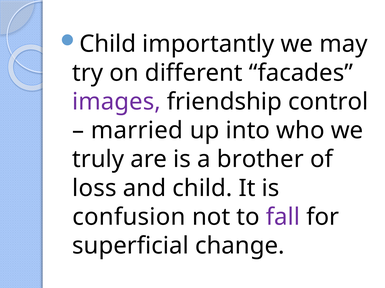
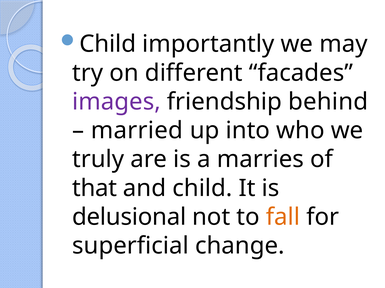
control: control -> behind
brother: brother -> marries
loss: loss -> that
confusion: confusion -> delusional
fall colour: purple -> orange
